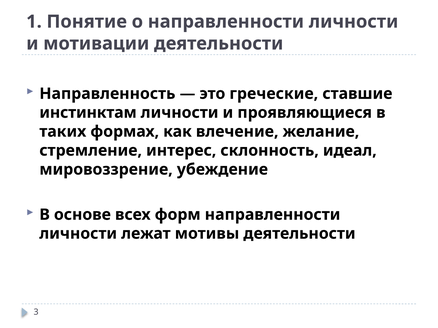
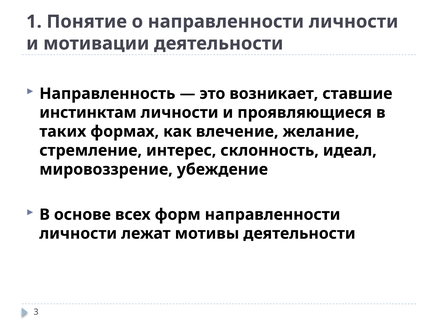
греческие: греческие -> возникает
